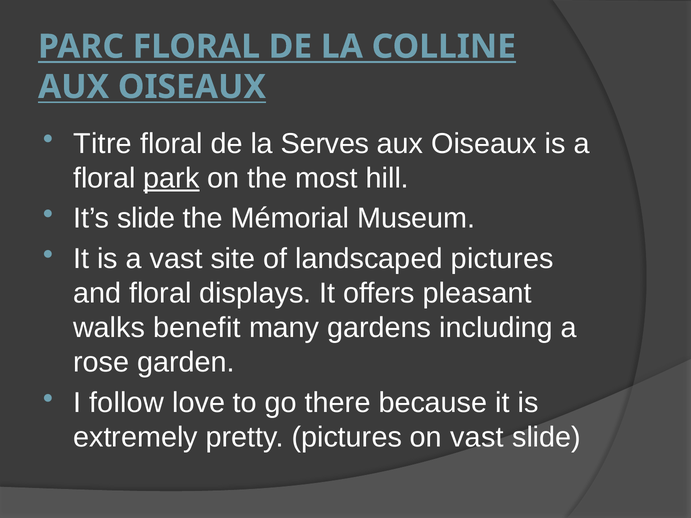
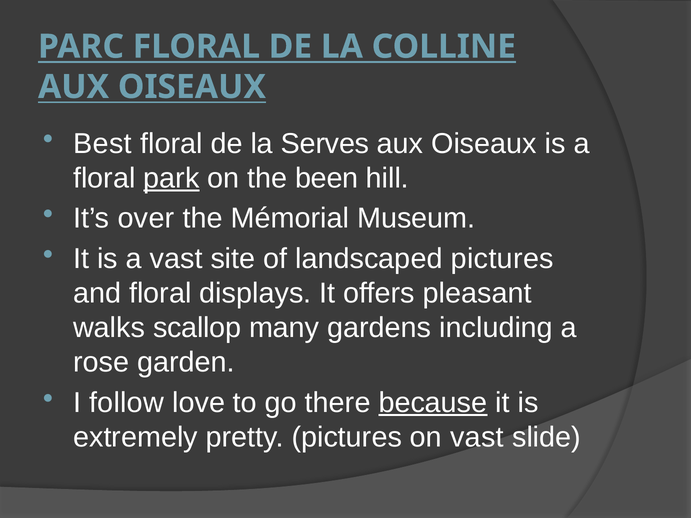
Titre: Titre -> Best
most: most -> been
It’s slide: slide -> over
benefit: benefit -> scallop
because underline: none -> present
